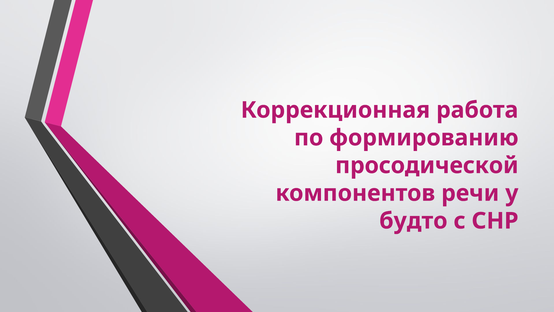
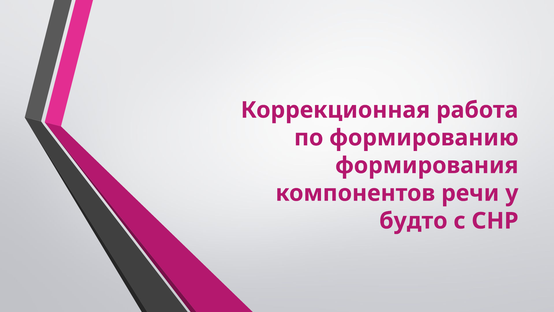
просодической: просодической -> формирования
